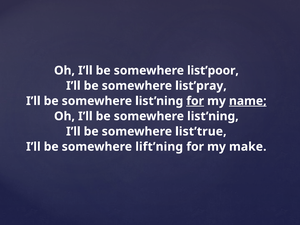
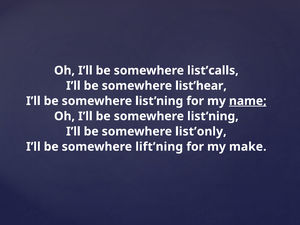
list’poor: list’poor -> list’calls
list’pray: list’pray -> list’hear
for at (195, 101) underline: present -> none
list’true: list’true -> list’only
